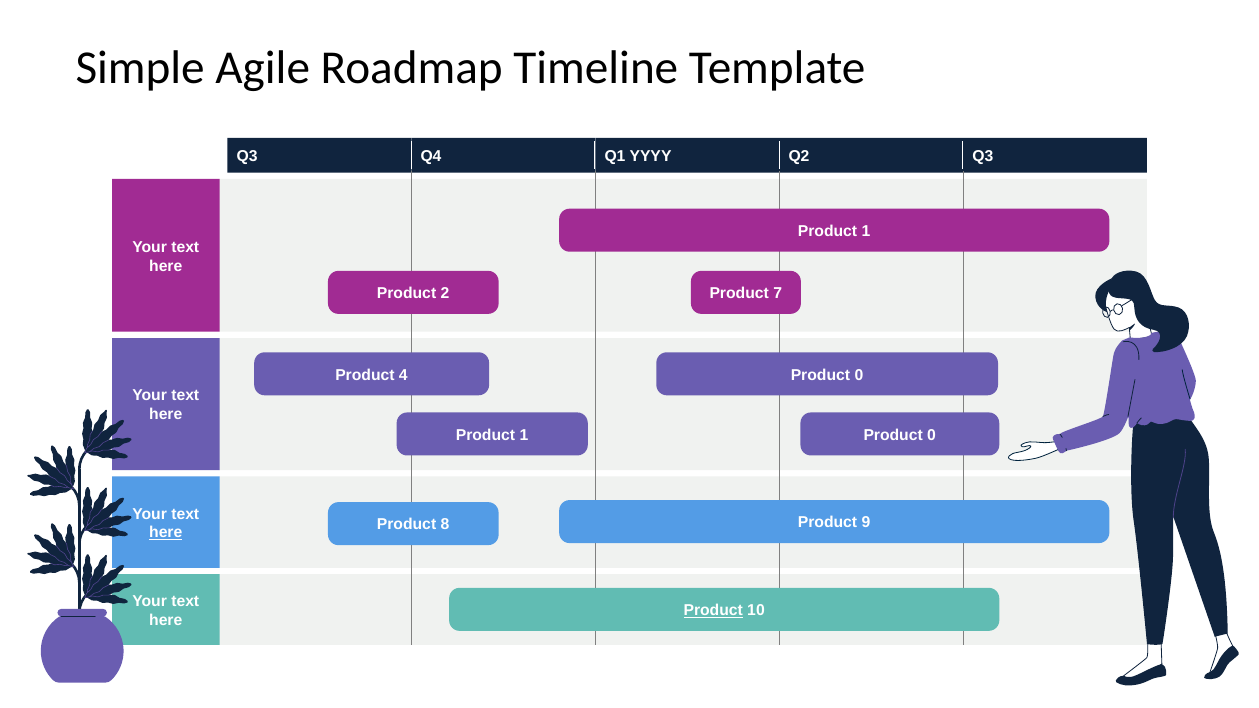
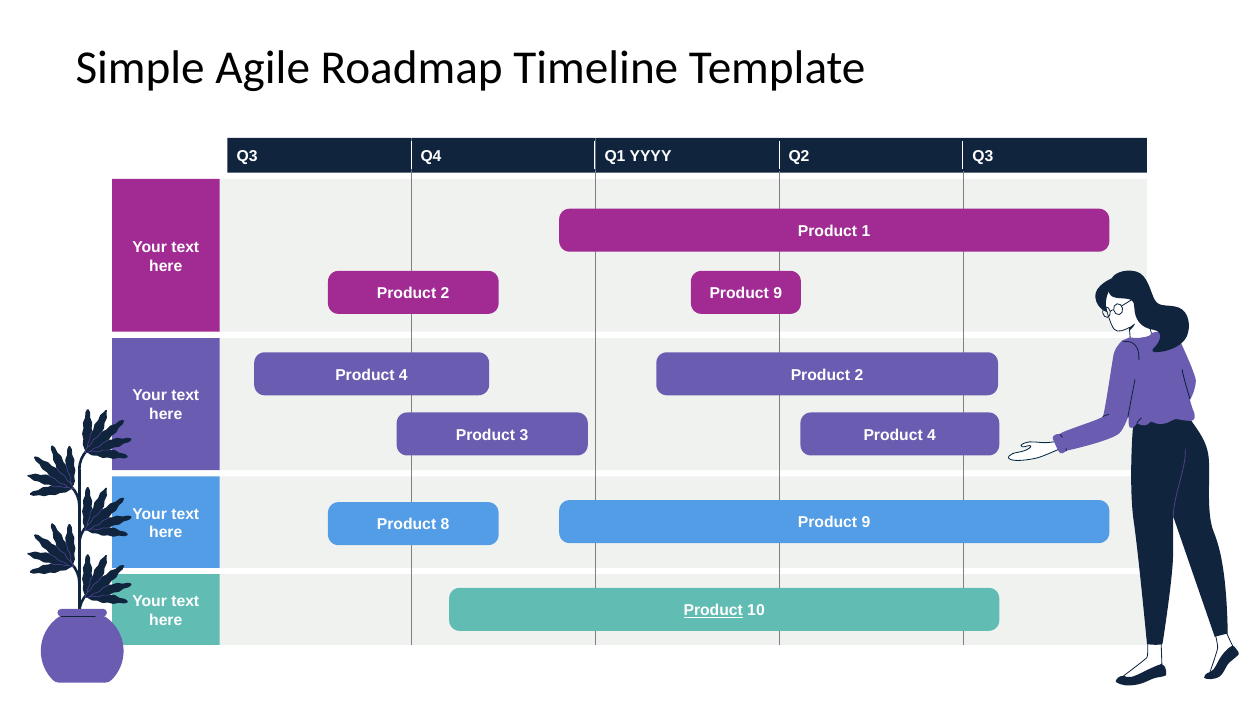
7 at (778, 294): 7 -> 9
0 at (859, 375): 0 -> 2
1 at (524, 435): 1 -> 3
0 at (932, 435): 0 -> 4
here at (166, 533) underline: present -> none
